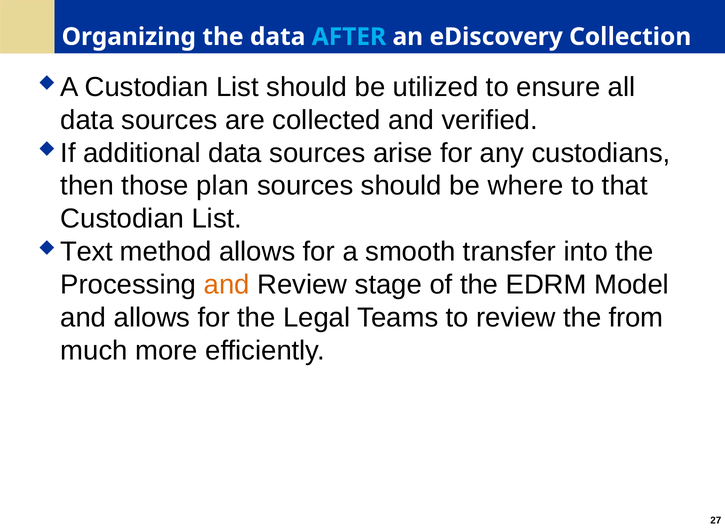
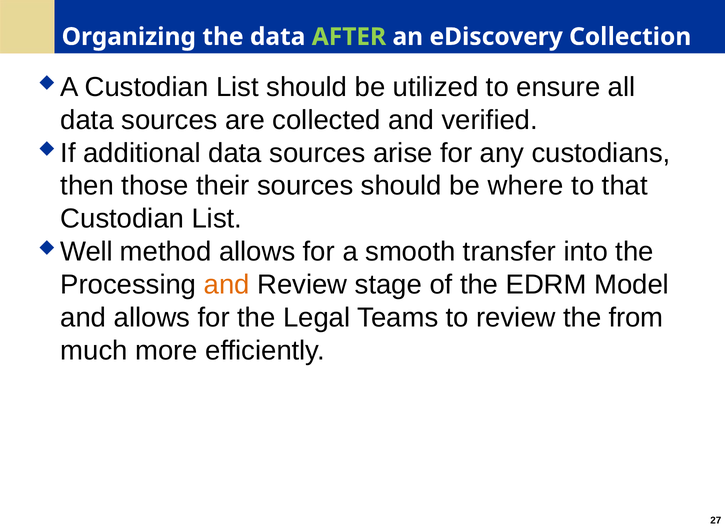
AFTER colour: light blue -> light green
plan: plan -> their
Text: Text -> Well
